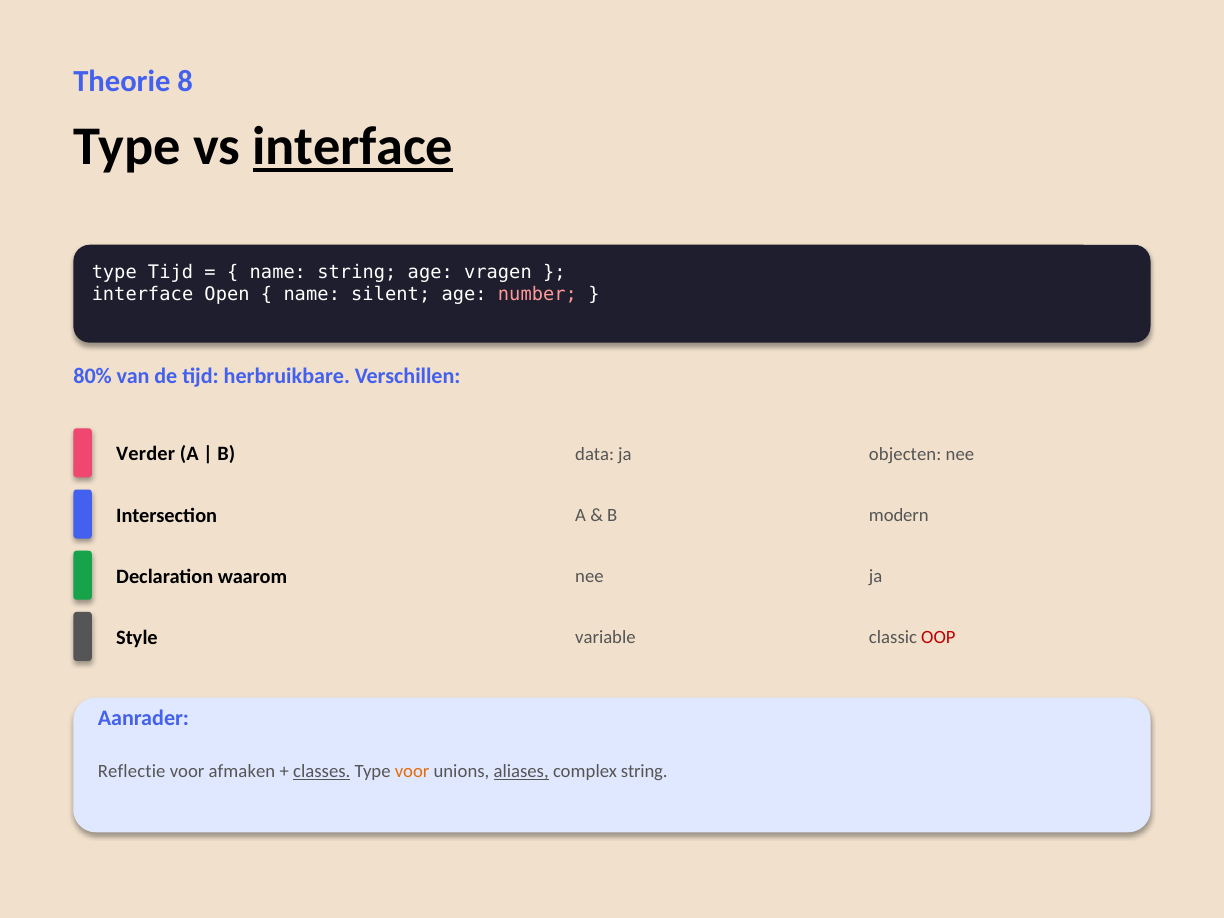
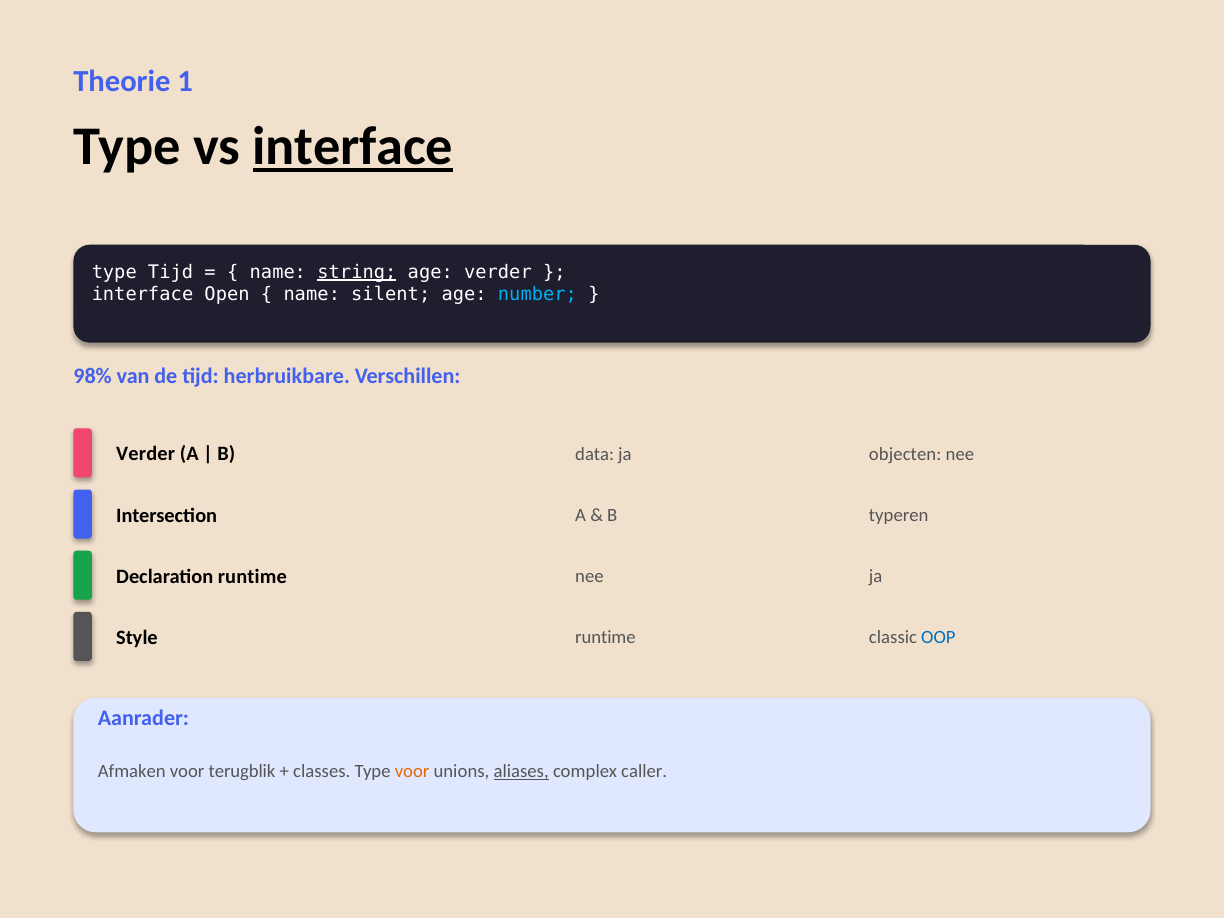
8: 8 -> 1
string at (357, 272) underline: none -> present
age vragen: vragen -> verder
number colour: pink -> light blue
80%: 80% -> 98%
modern: modern -> typeren
Declaration waarom: waarom -> runtime
Style variable: variable -> runtime
OOP colour: red -> blue
Reflectie: Reflectie -> Afmaken
afmaken: afmaken -> terugblik
classes underline: present -> none
complex string: string -> caller
